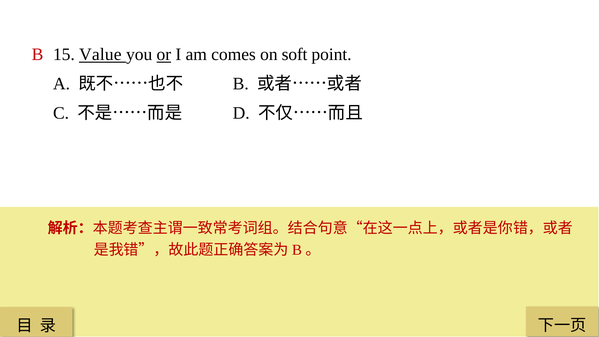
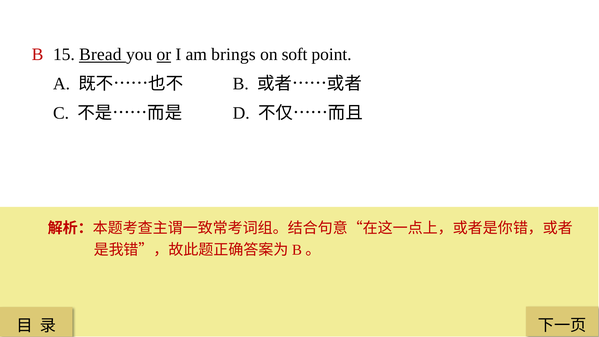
Value: Value -> Bread
comes: comes -> brings
